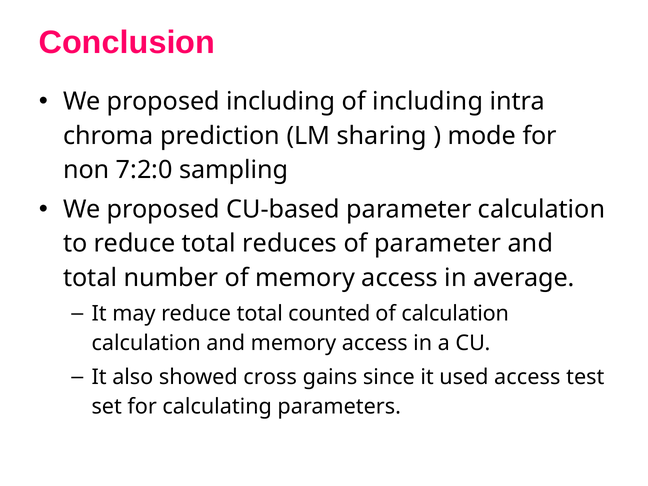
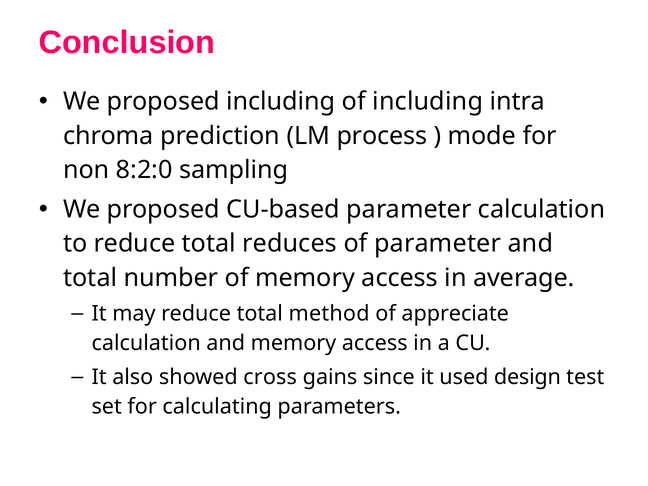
sharing: sharing -> process
7:2:0: 7:2:0 -> 8:2:0
counted: counted -> method
of calculation: calculation -> appreciate
used access: access -> design
